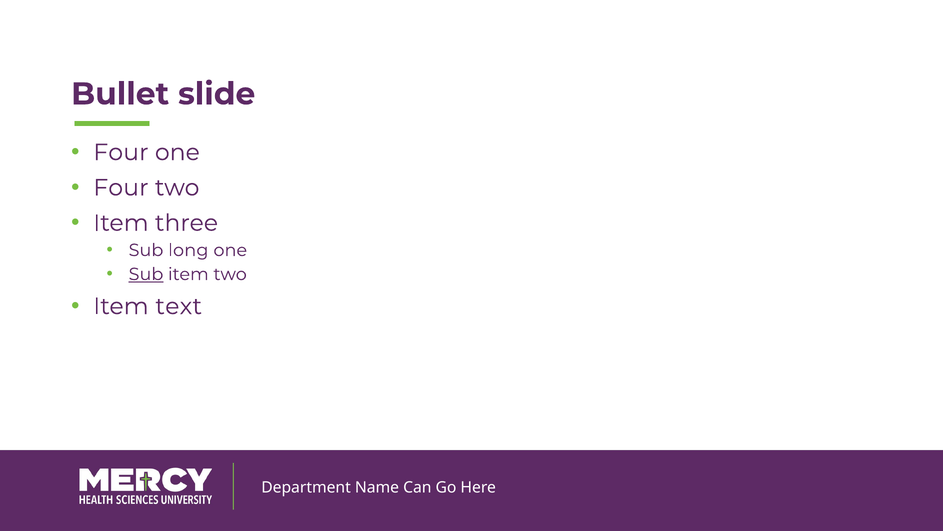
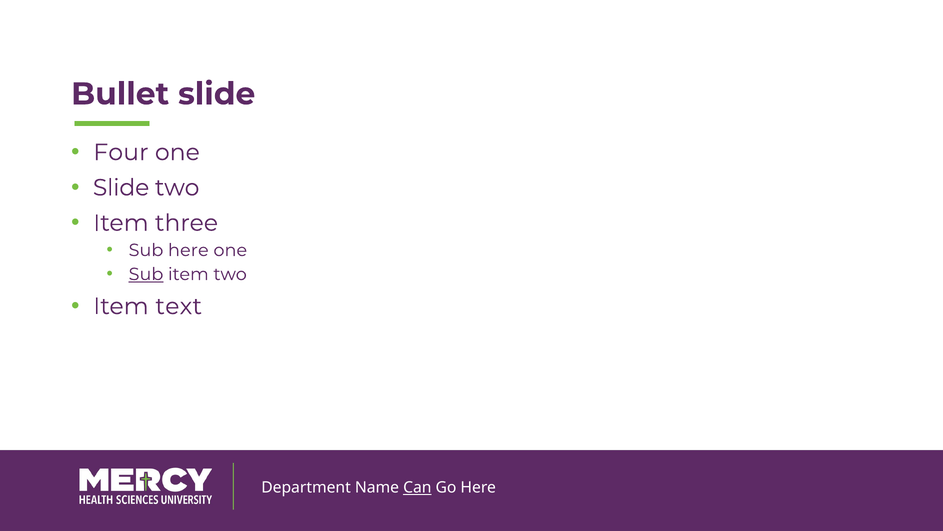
Four at (121, 187): Four -> Slide
Sub long: long -> here
Can underline: none -> present
